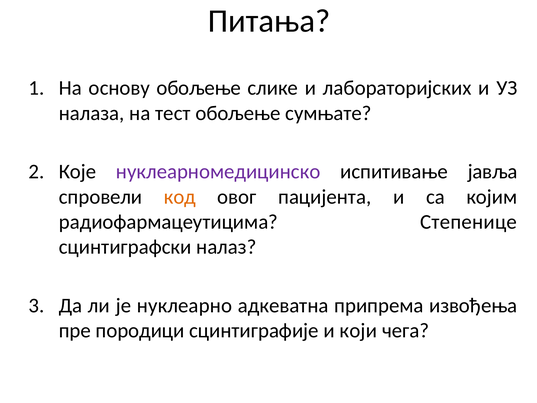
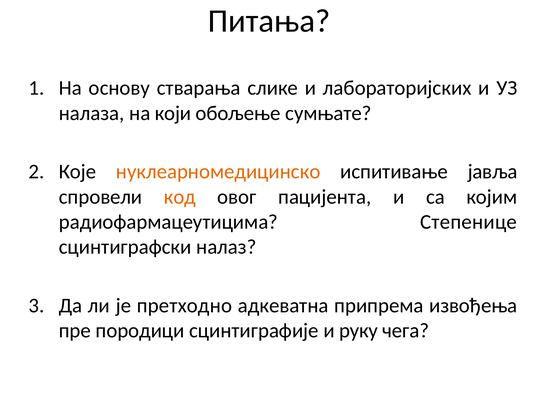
основу обољење: обољење -> стварања
тест: тест -> који
нуклеарномедицинско colour: purple -> orange
нуклеарно: нуклеарно -> претходно
који: који -> руку
